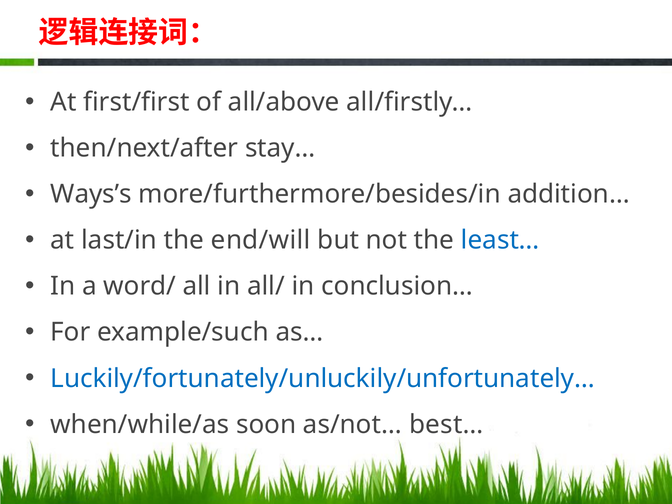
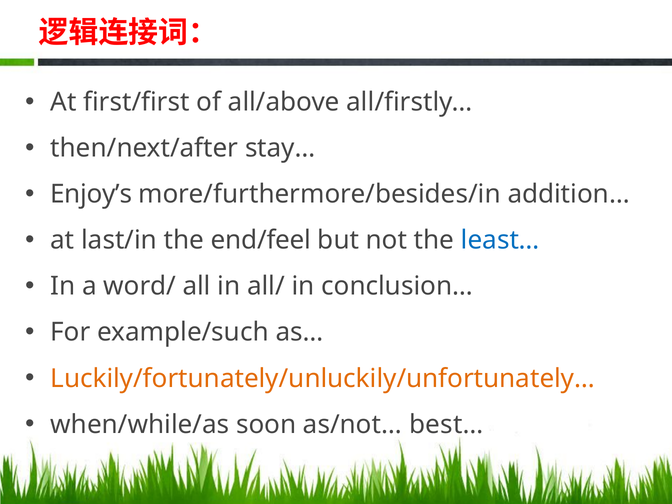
Ways’s: Ways’s -> Enjoy’s
end/will: end/will -> end/feel
Luckily/fortunately/unluckily/unfortunately… colour: blue -> orange
